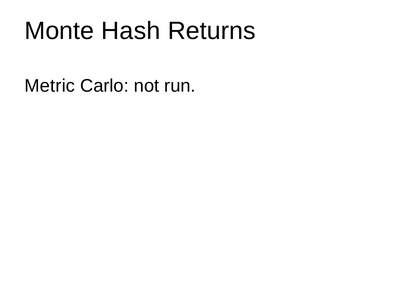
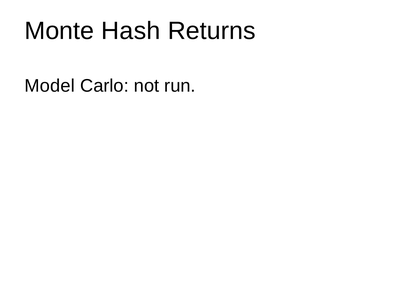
Metric: Metric -> Model
